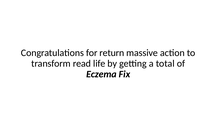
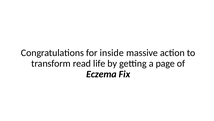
return: return -> inside
total: total -> page
